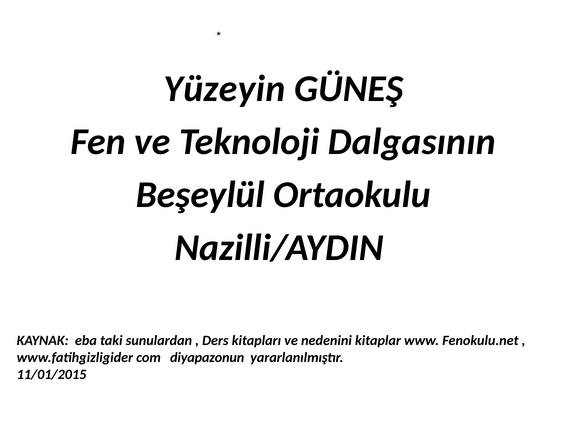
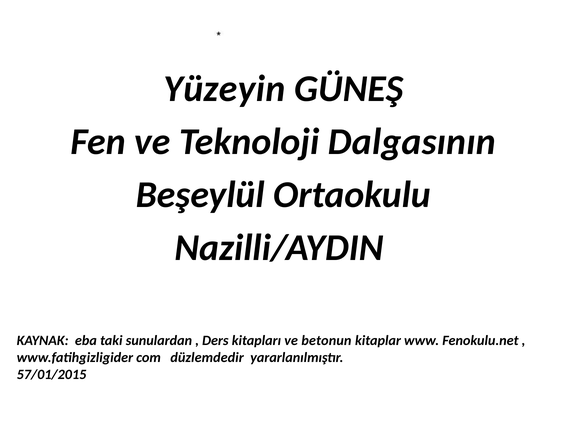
nedenini: nedenini -> betonun
diyapazonun: diyapazonun -> düzlemdedir
11/01/2015: 11/01/2015 -> 57/01/2015
